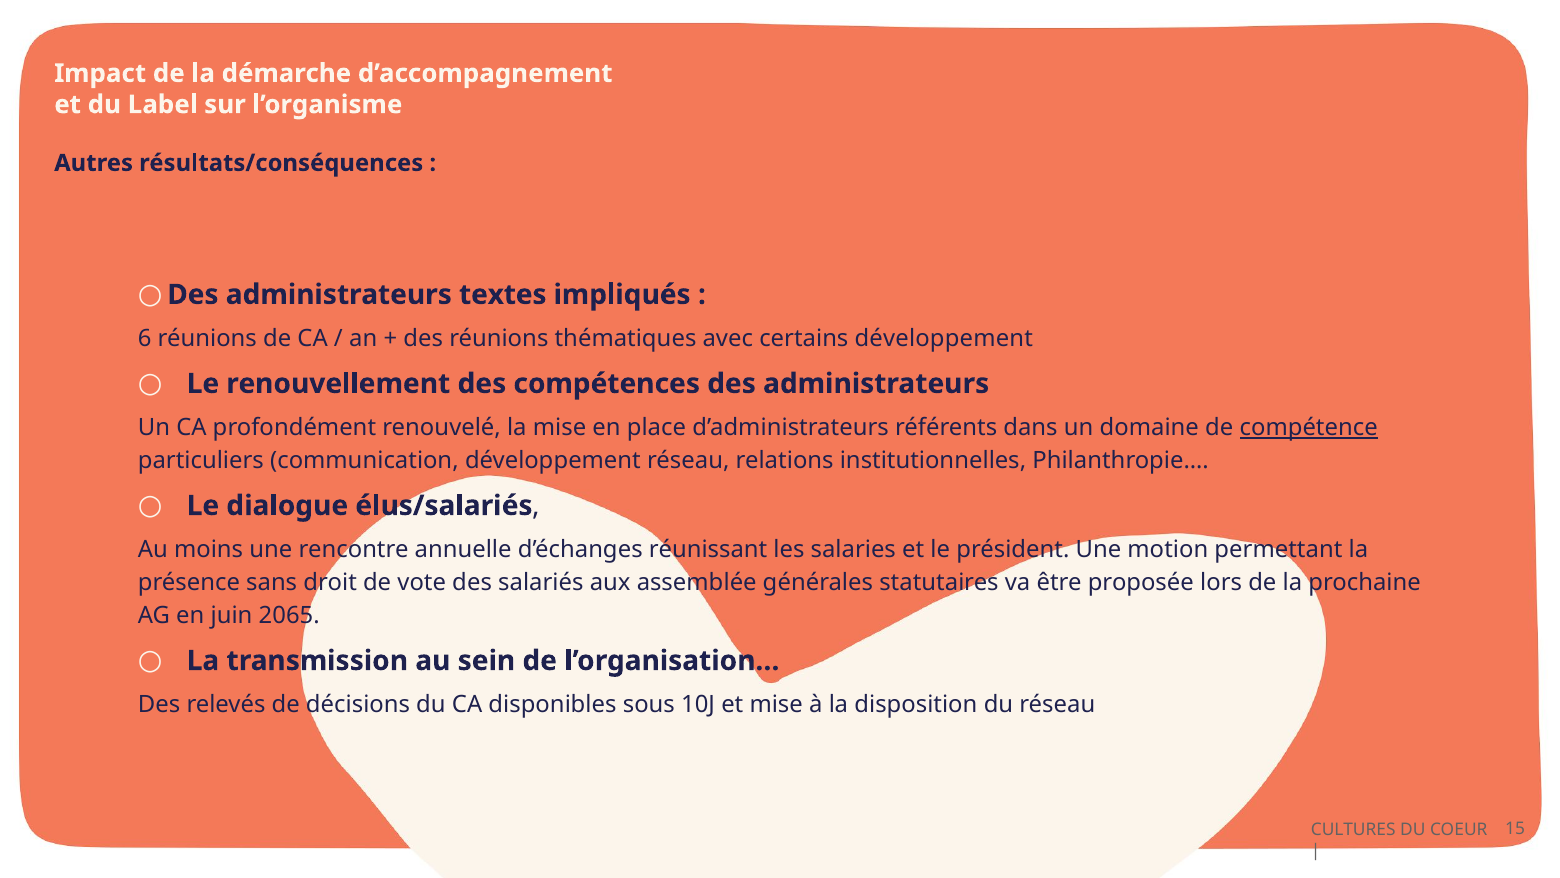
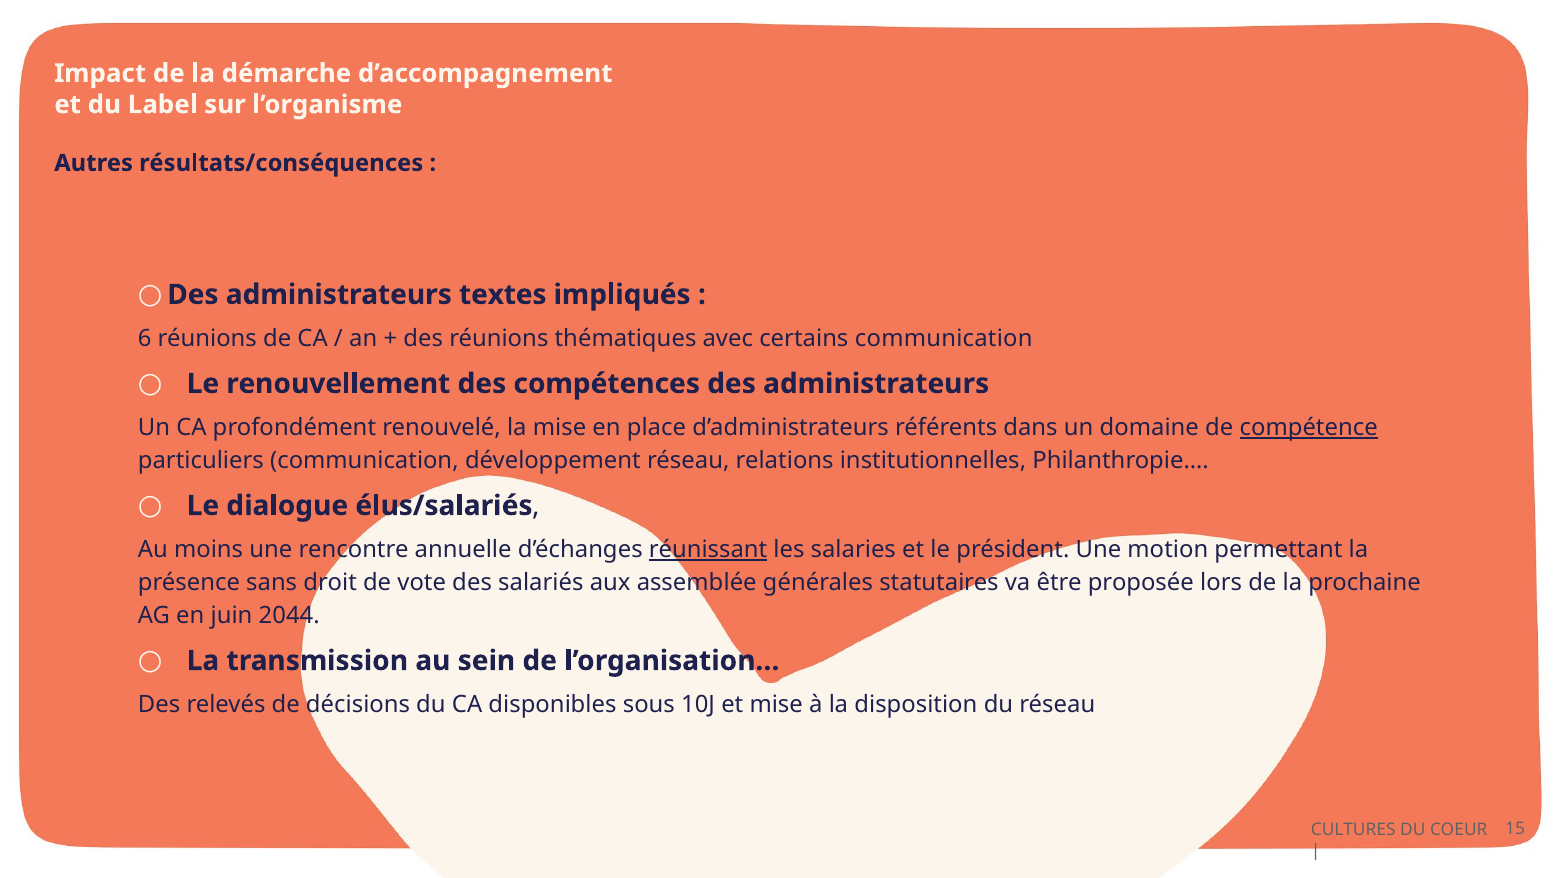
certains développement: développement -> communication
réunissant underline: none -> present
2065: 2065 -> 2044
